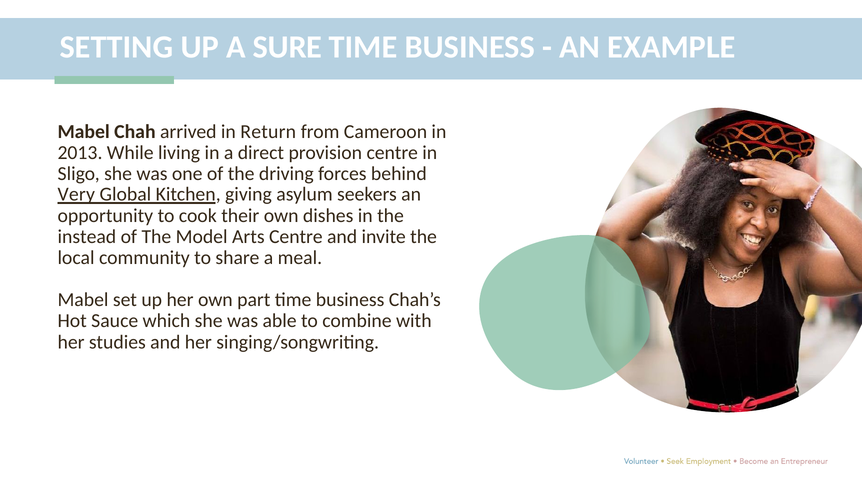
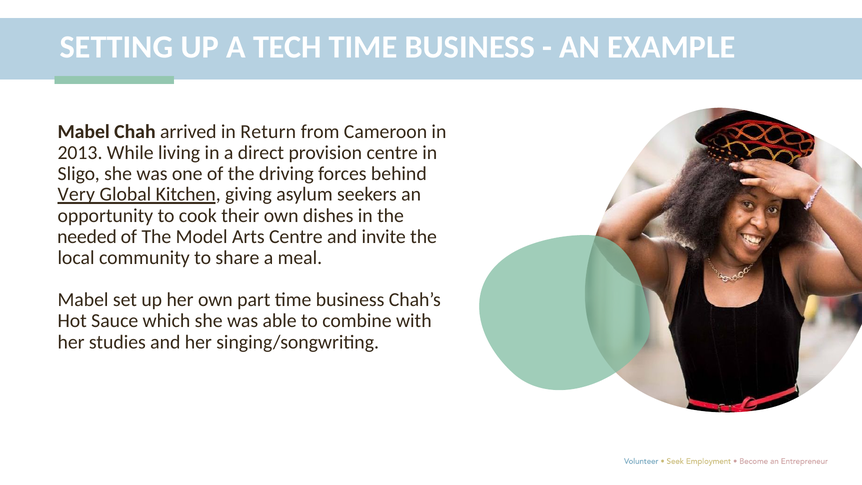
SURE: SURE -> TECH
instead: instead -> needed
